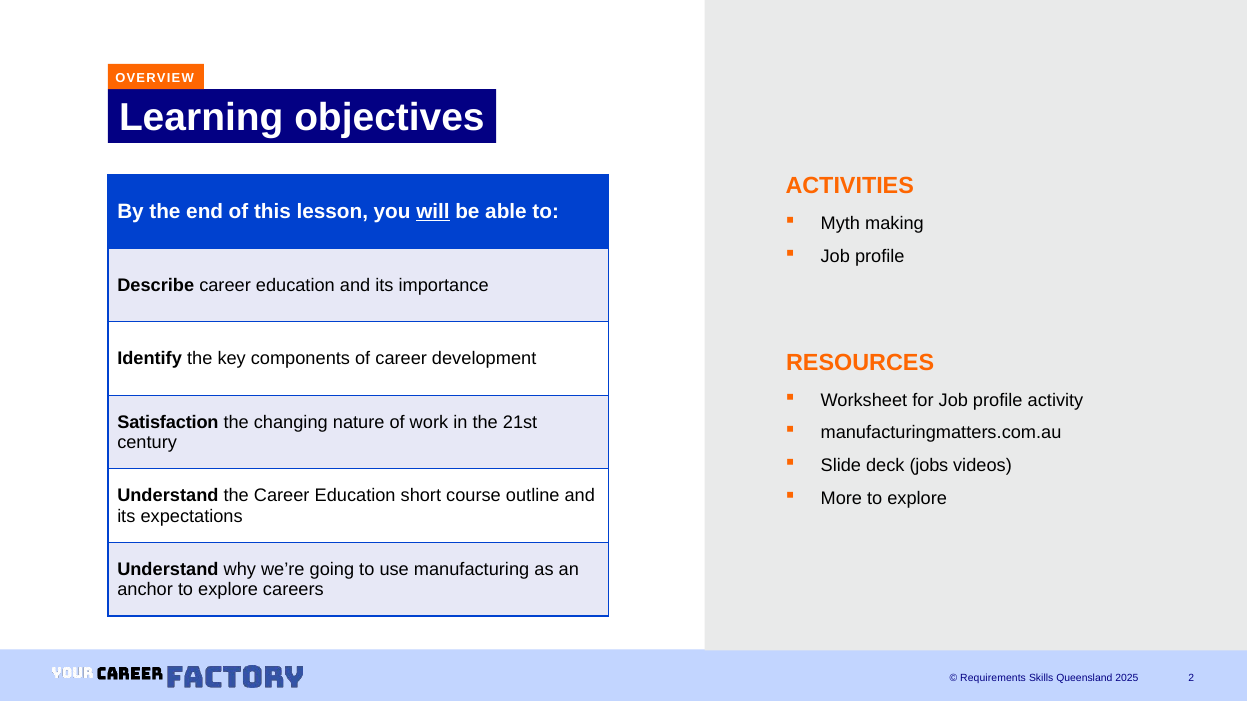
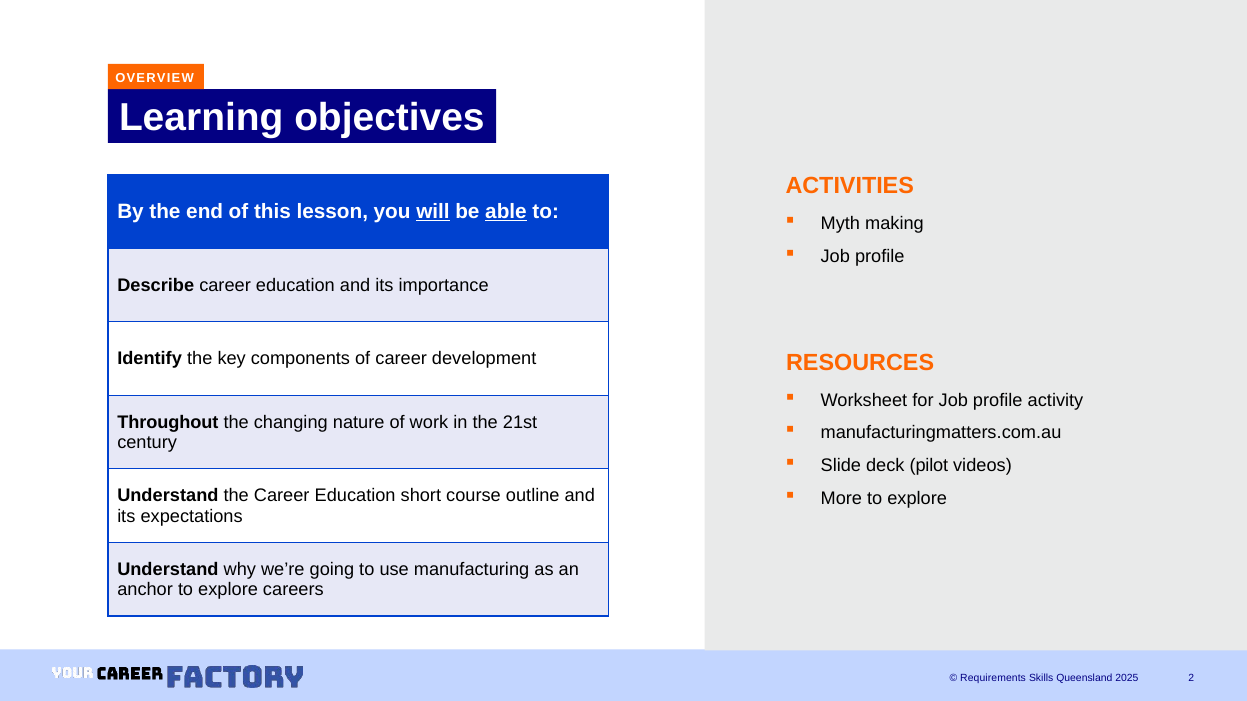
able underline: none -> present
Satisfaction: Satisfaction -> Throughout
jobs: jobs -> pilot
